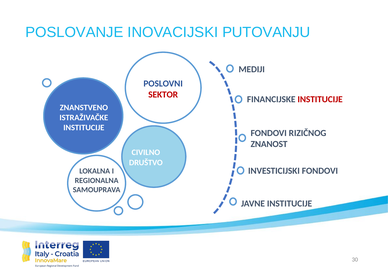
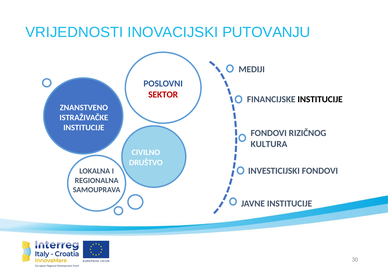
POSLOVANJE: POSLOVANJE -> VRIJEDNOSTI
INSTITUCIJE at (320, 100) colour: red -> black
ZNANOST: ZNANOST -> KULTURA
